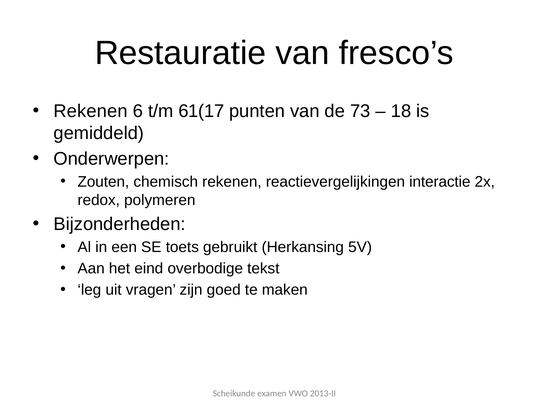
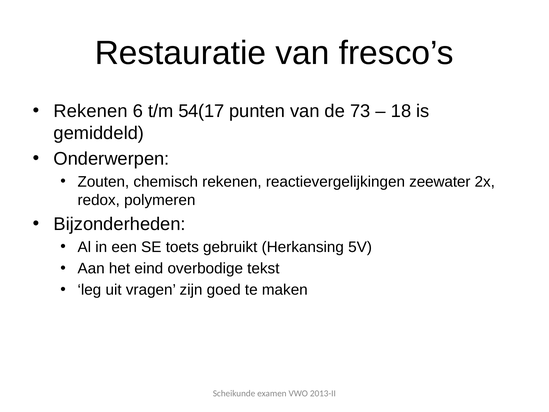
61(17: 61(17 -> 54(17
interactie: interactie -> zeewater
